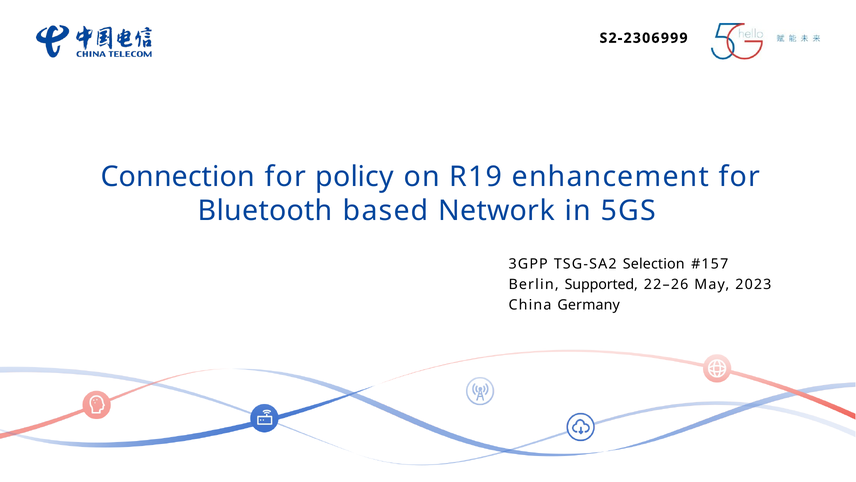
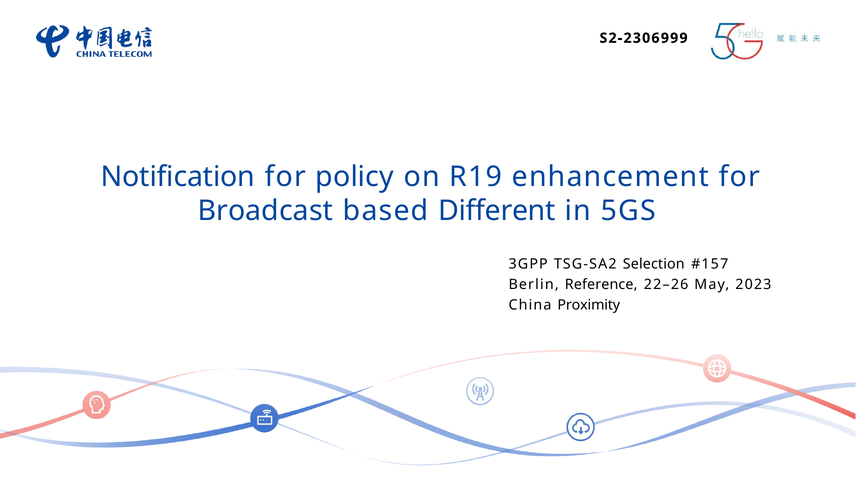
Connection: Connection -> Notification
Bluetooth: Bluetooth -> Broadcast
Network: Network -> Different
Supported: Supported -> Reference
Germany: Germany -> Proximity
